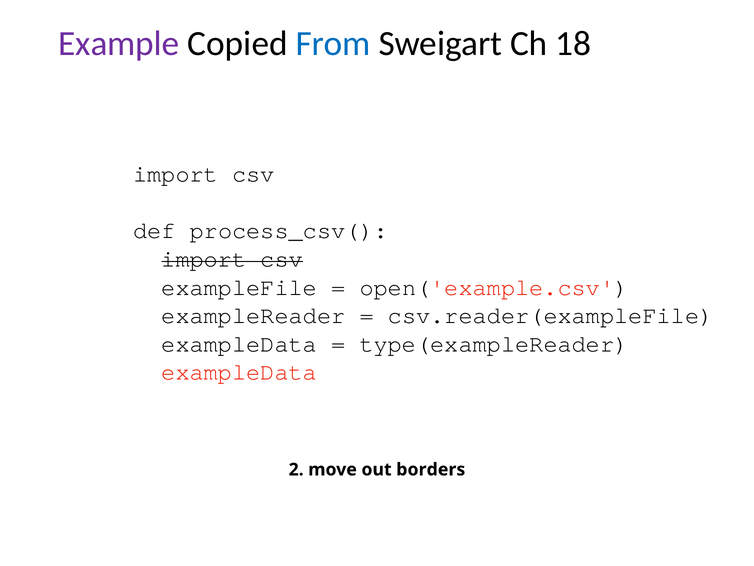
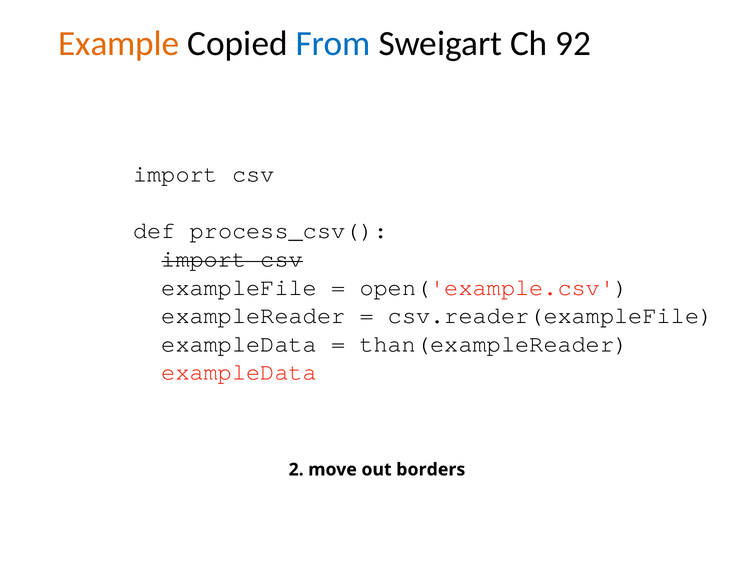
Example colour: purple -> orange
18: 18 -> 92
type(exampleReader: type(exampleReader -> than(exampleReader
